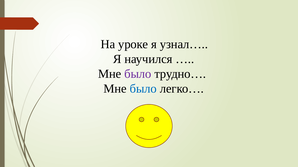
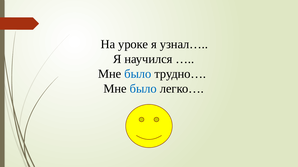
было at (138, 74) colour: purple -> blue
